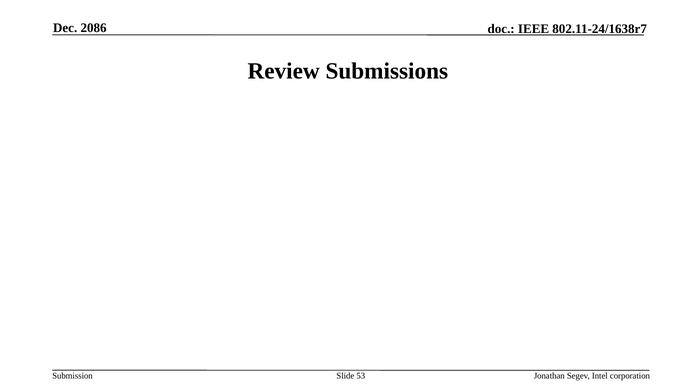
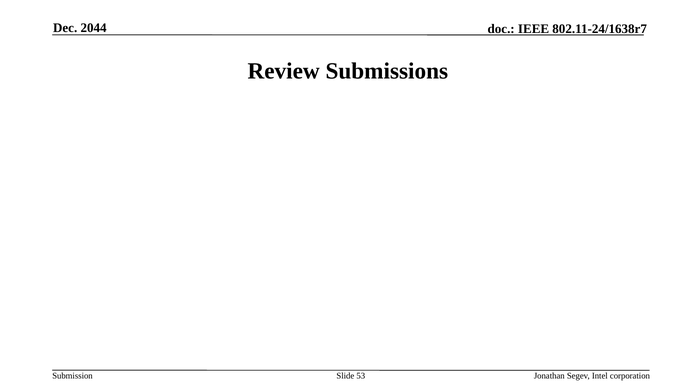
2086: 2086 -> 2044
